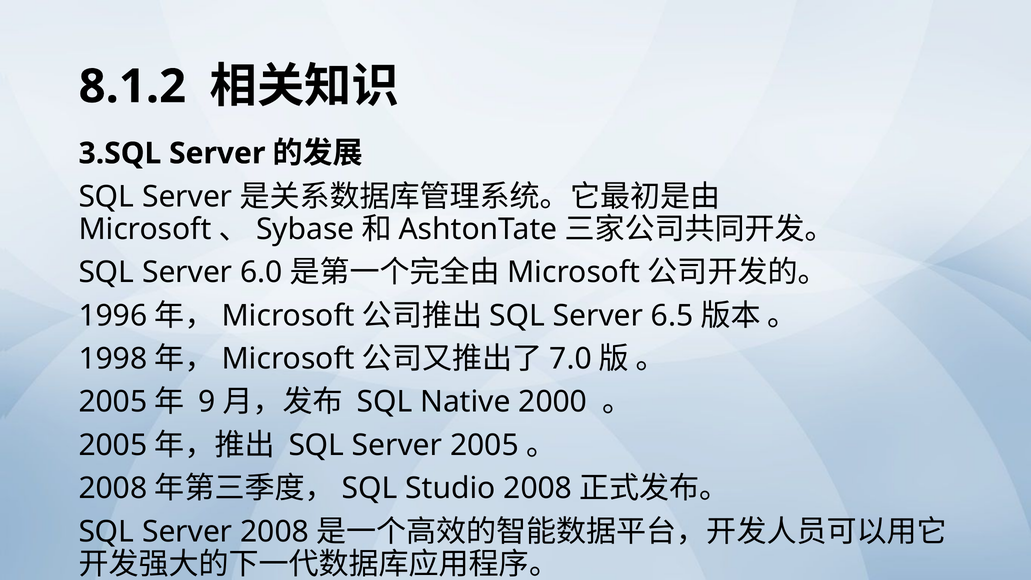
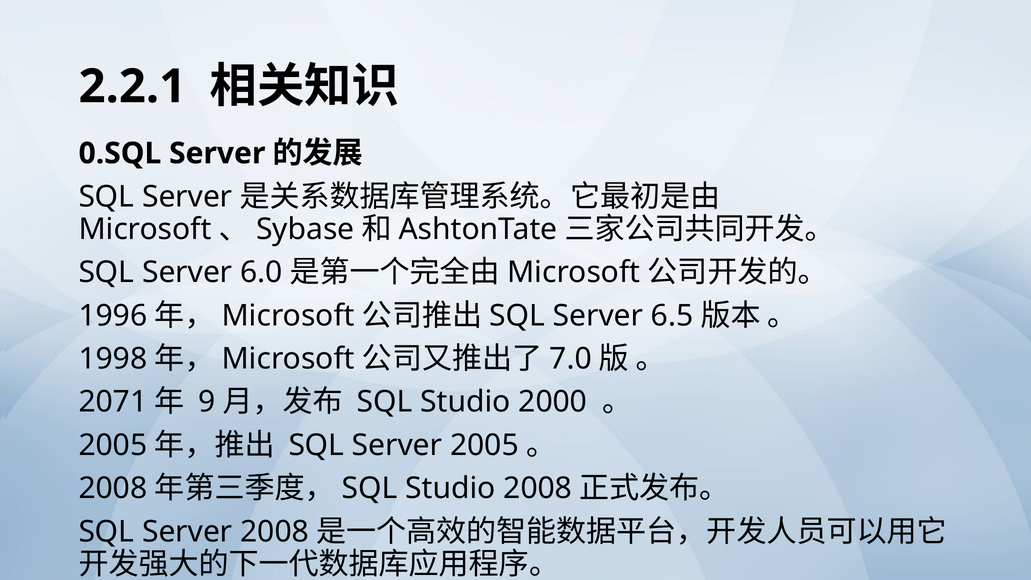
8.1.2: 8.1.2 -> 2.2.1
3.SQL: 3.SQL -> 0.SQL
2005 at (113, 402): 2005 -> 2071
Native at (465, 402): Native -> Studio
